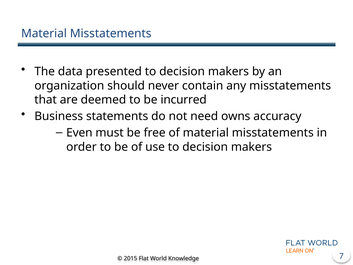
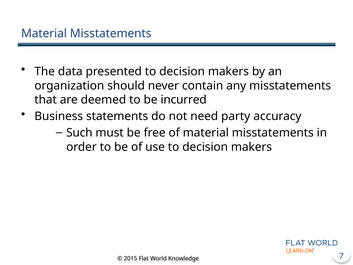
owns: owns -> party
Even: Even -> Such
